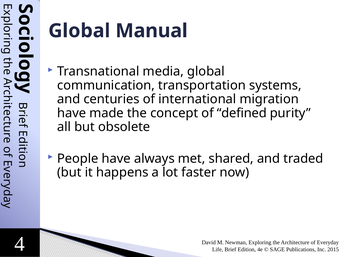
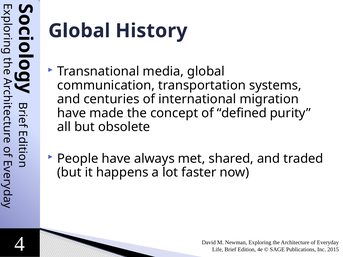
Manual: Manual -> History
